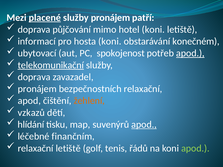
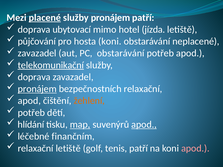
půjčování: půjčování -> ubytovací
hotel koni: koni -> jízda
informací: informací -> půjčování
konečném: konečném -> neplacené
ubytovací at (37, 53): ubytovací -> zavazadel
PC spokojenost: spokojenost -> obstarávání
apod at (190, 53) underline: present -> none
pronájem at (37, 89) underline: none -> present
vzkazů at (31, 113): vzkazů -> potřeb
map underline: none -> present
tenis řádů: řádů -> patří
apod at (195, 148) colour: light green -> pink
